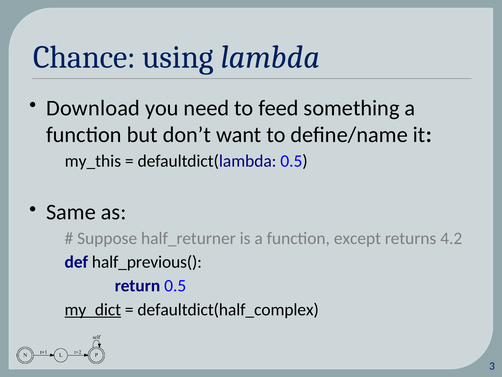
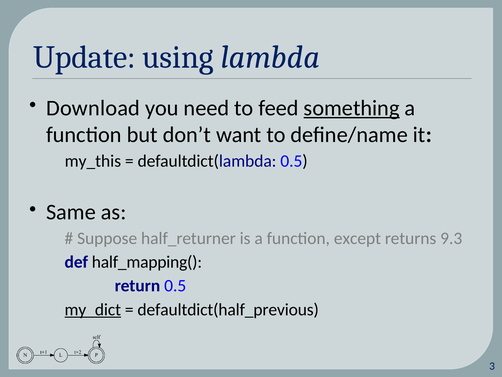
Chance: Chance -> Update
something underline: none -> present
4.2: 4.2 -> 9.3
half_previous(: half_previous( -> half_mapping(
defaultdict(half_complex: defaultdict(half_complex -> defaultdict(half_previous
